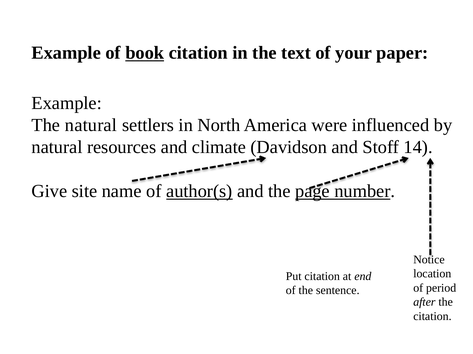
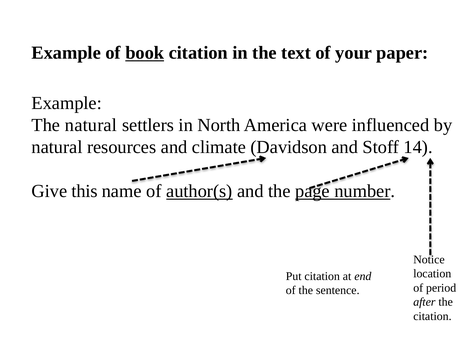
site: site -> this
